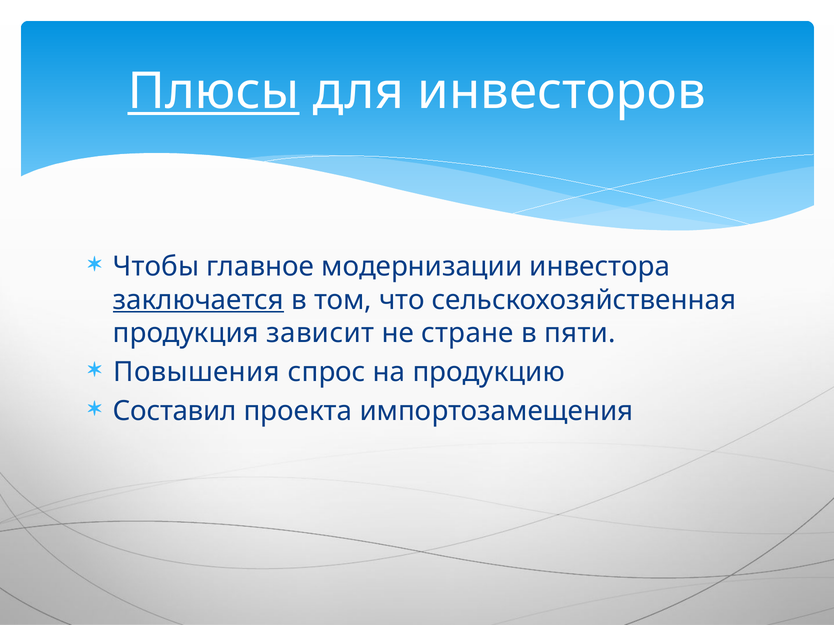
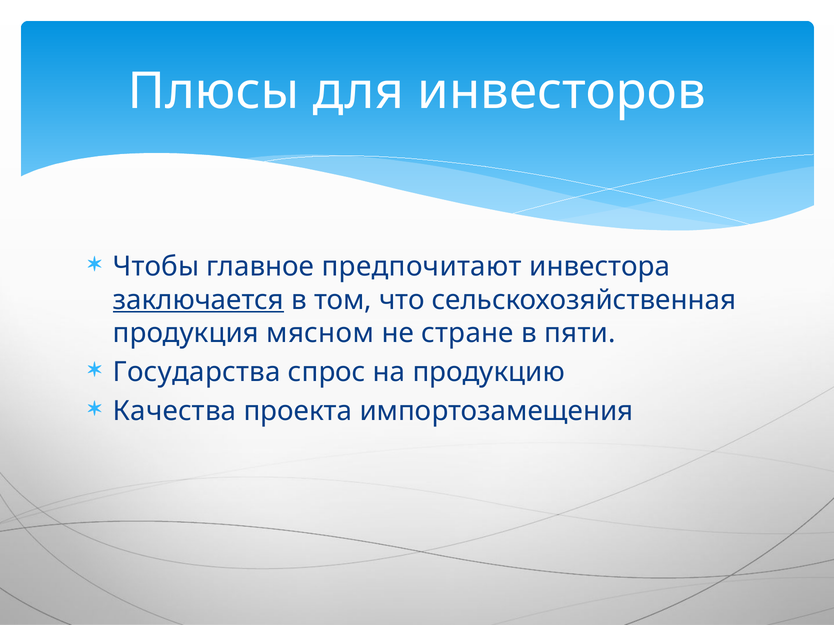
Плюсы underline: present -> none
модернизации: модернизации -> предпочитают
зависит: зависит -> мясном
Повышения: Повышения -> Государства
Составил: Составил -> Качества
